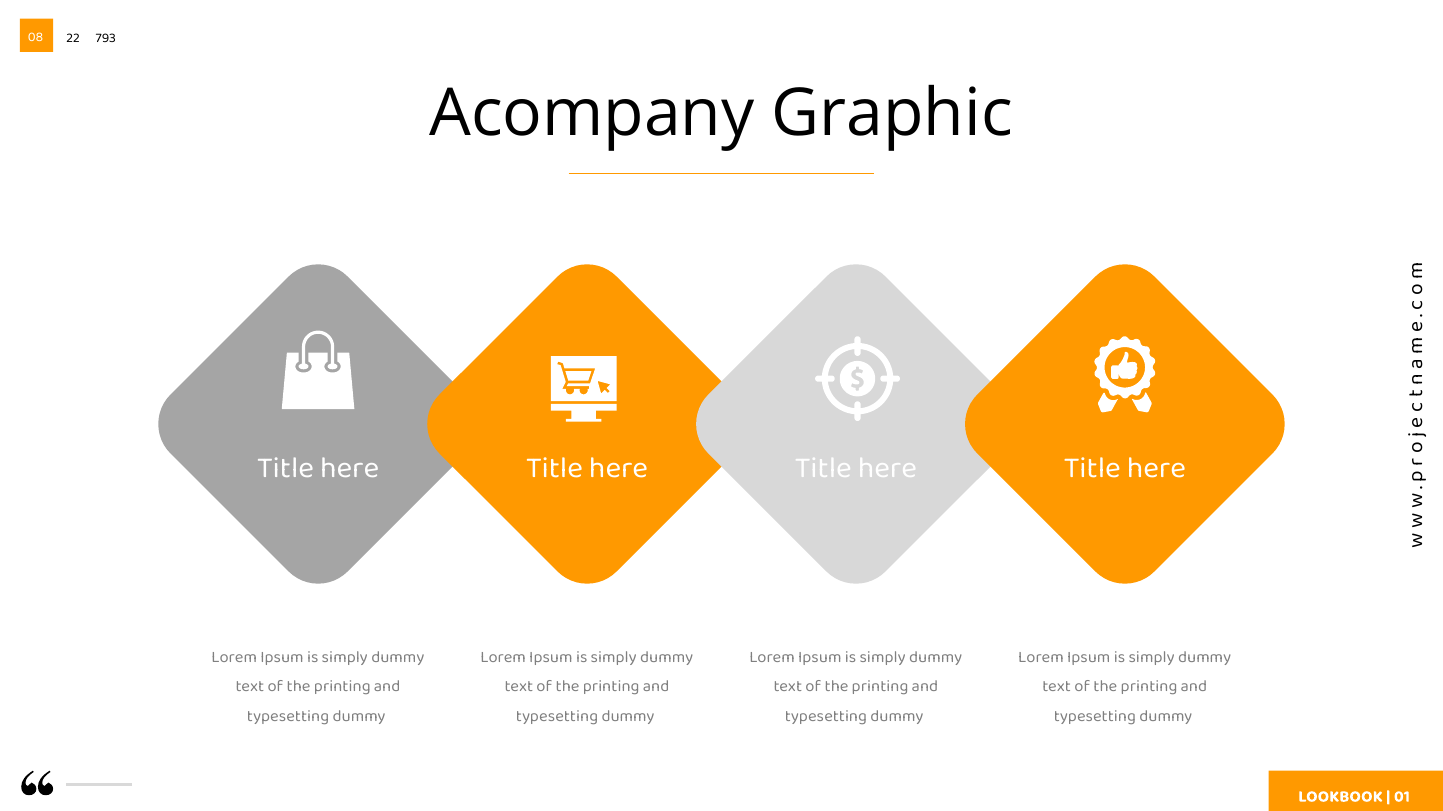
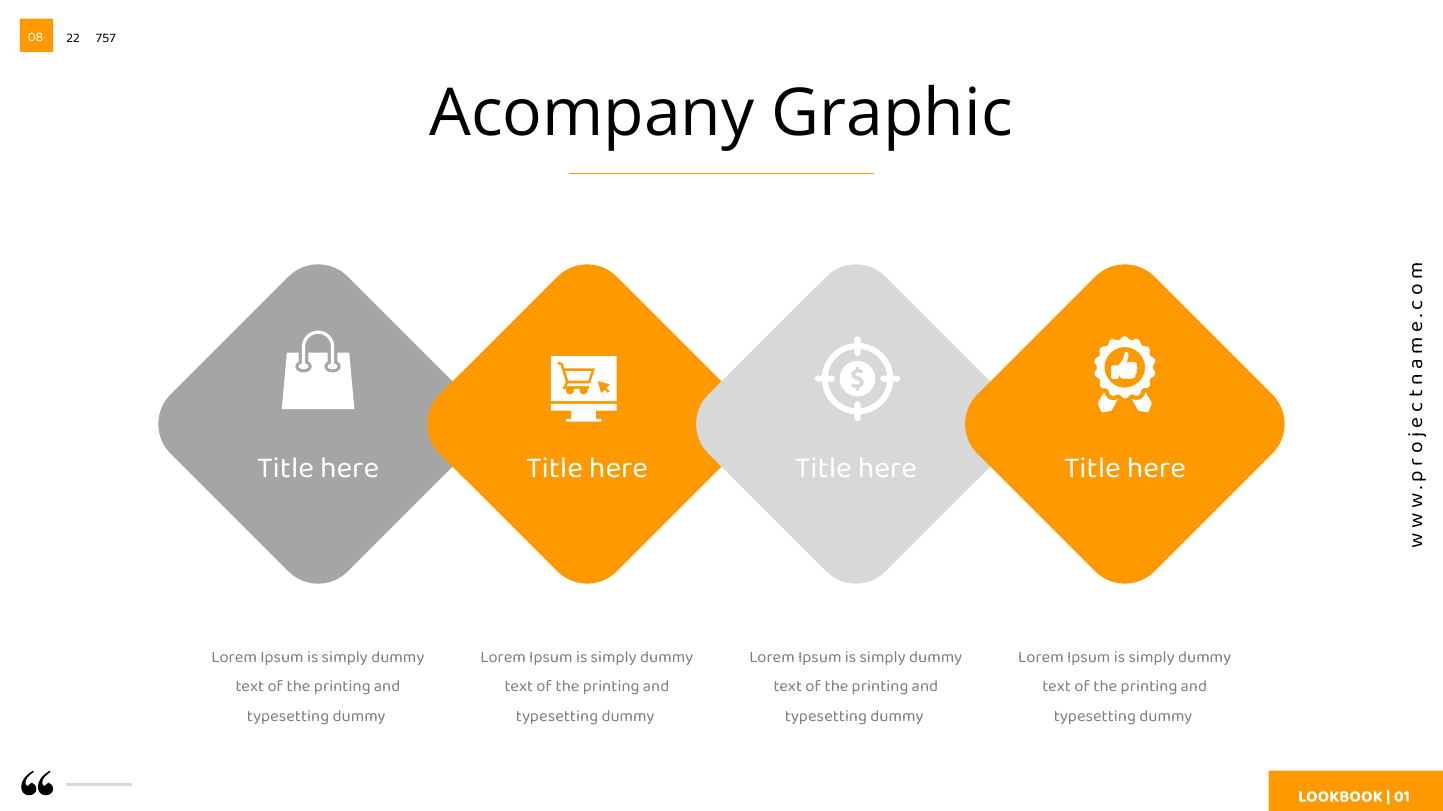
793: 793 -> 757
